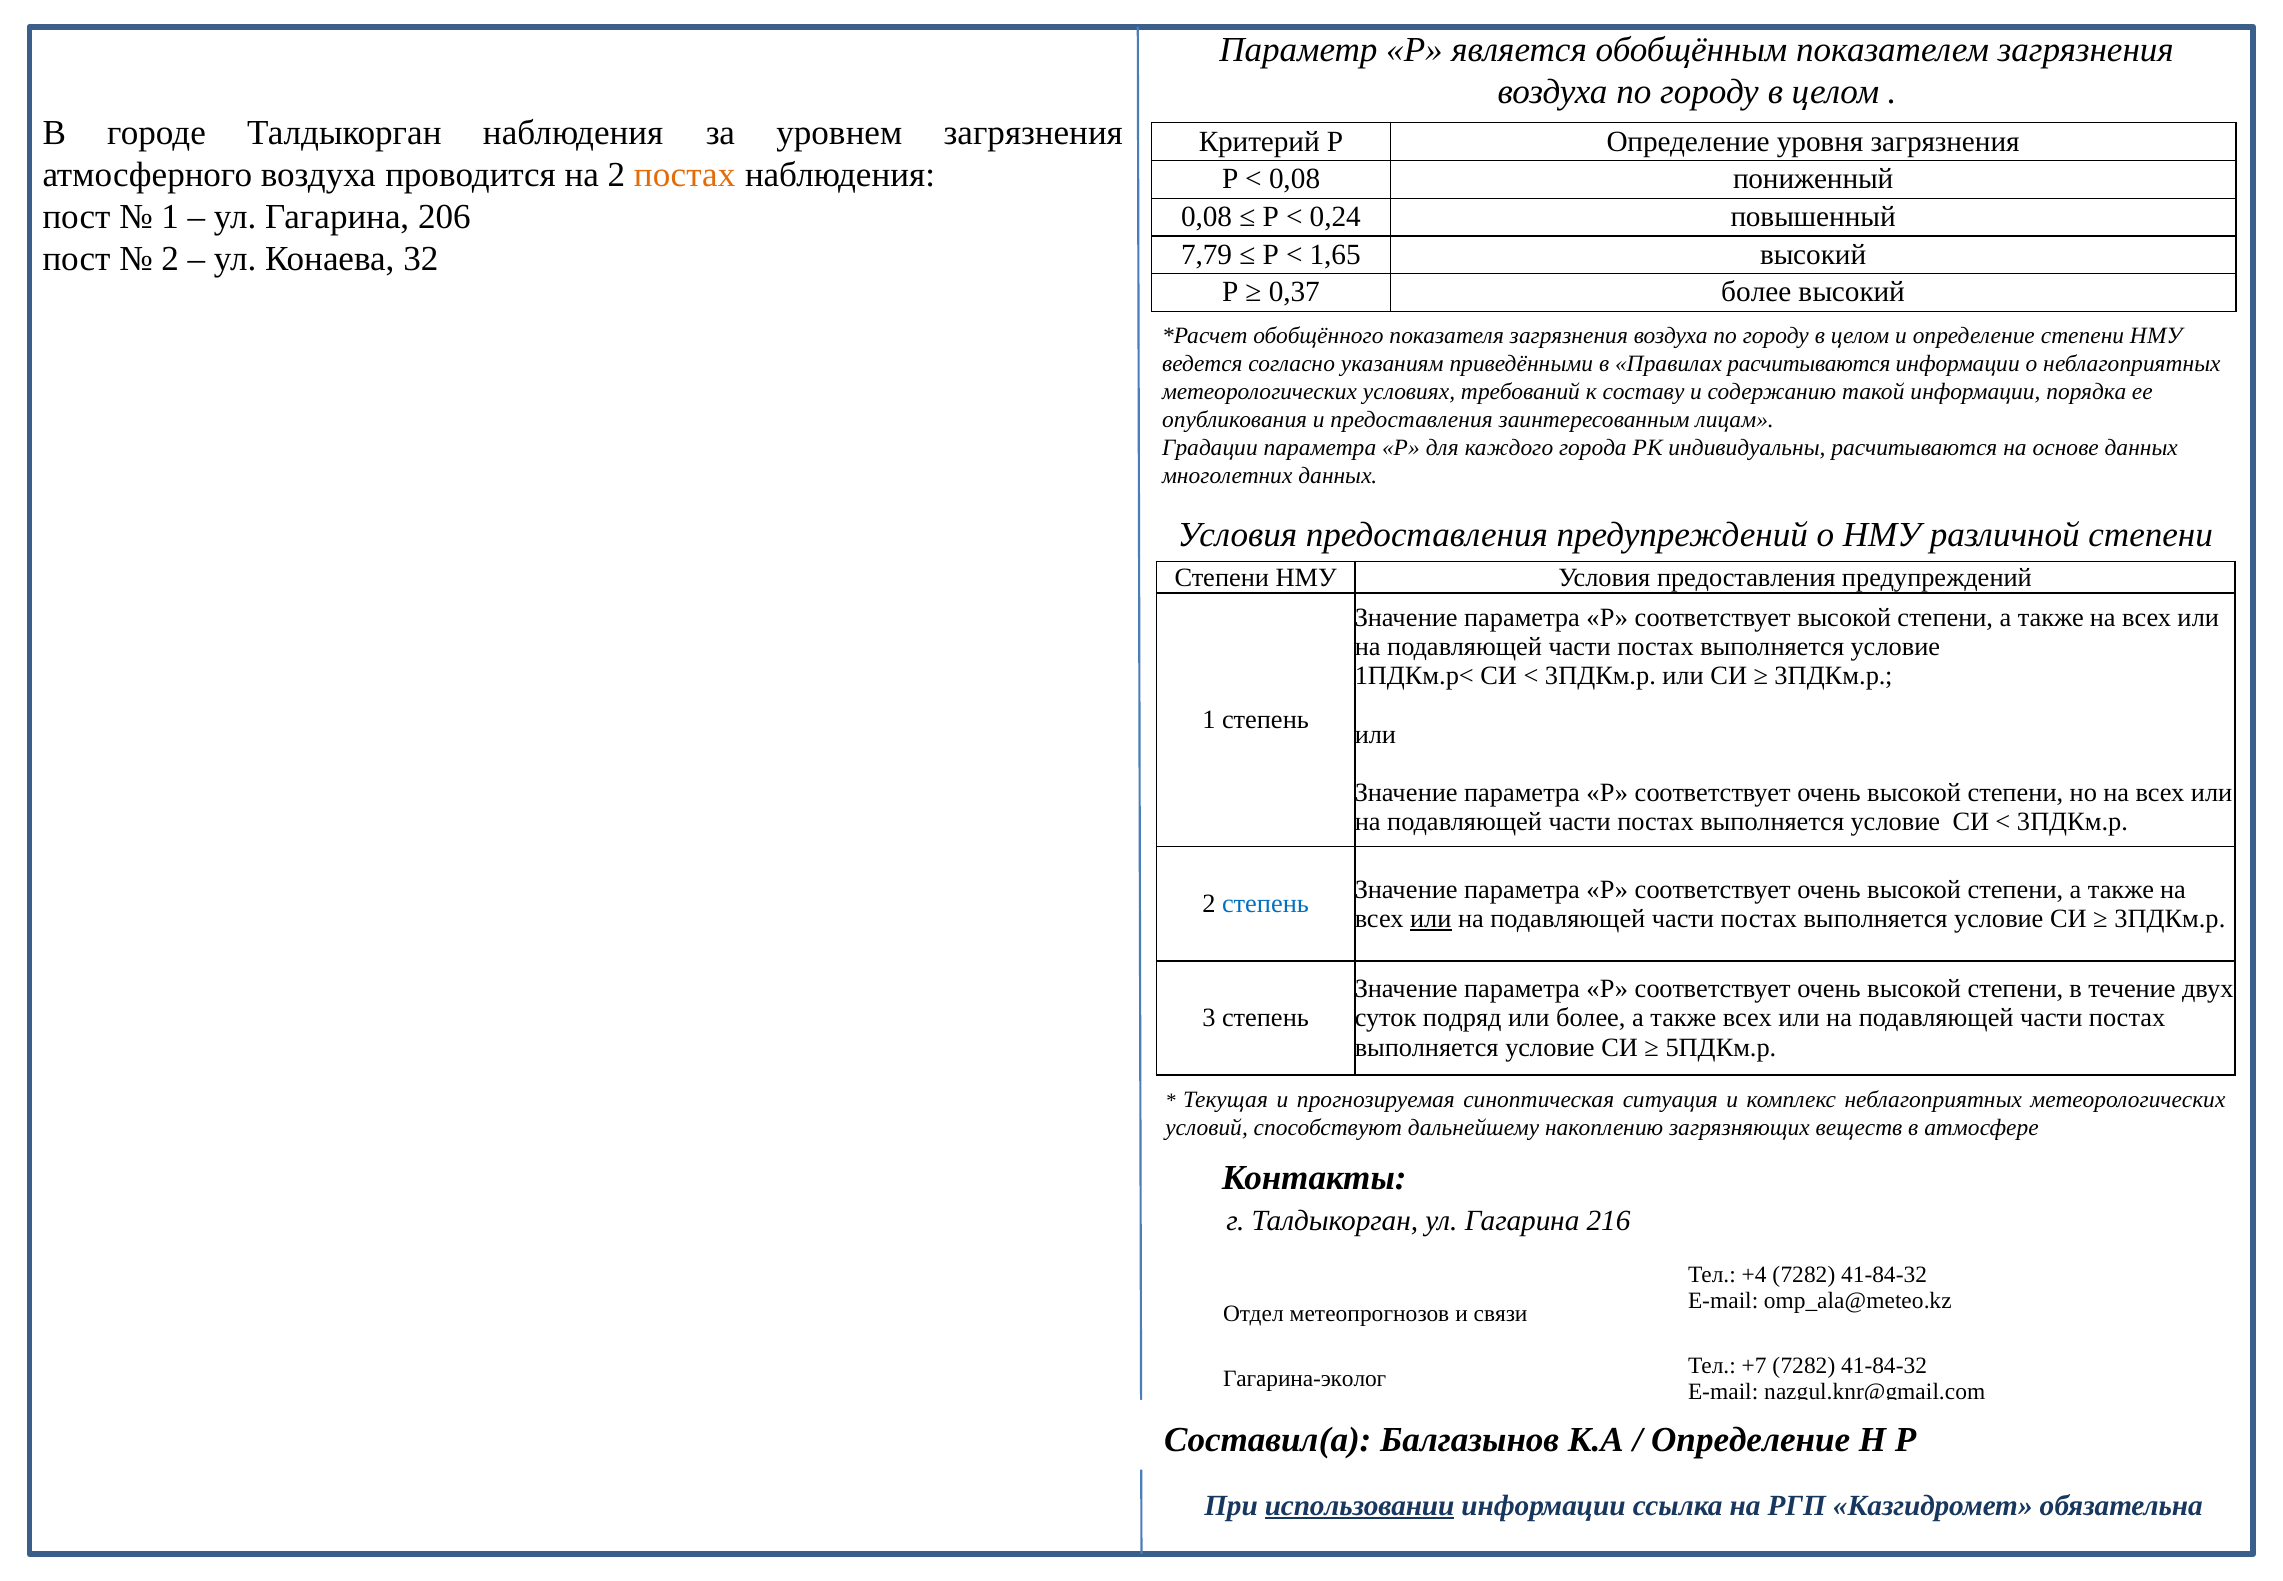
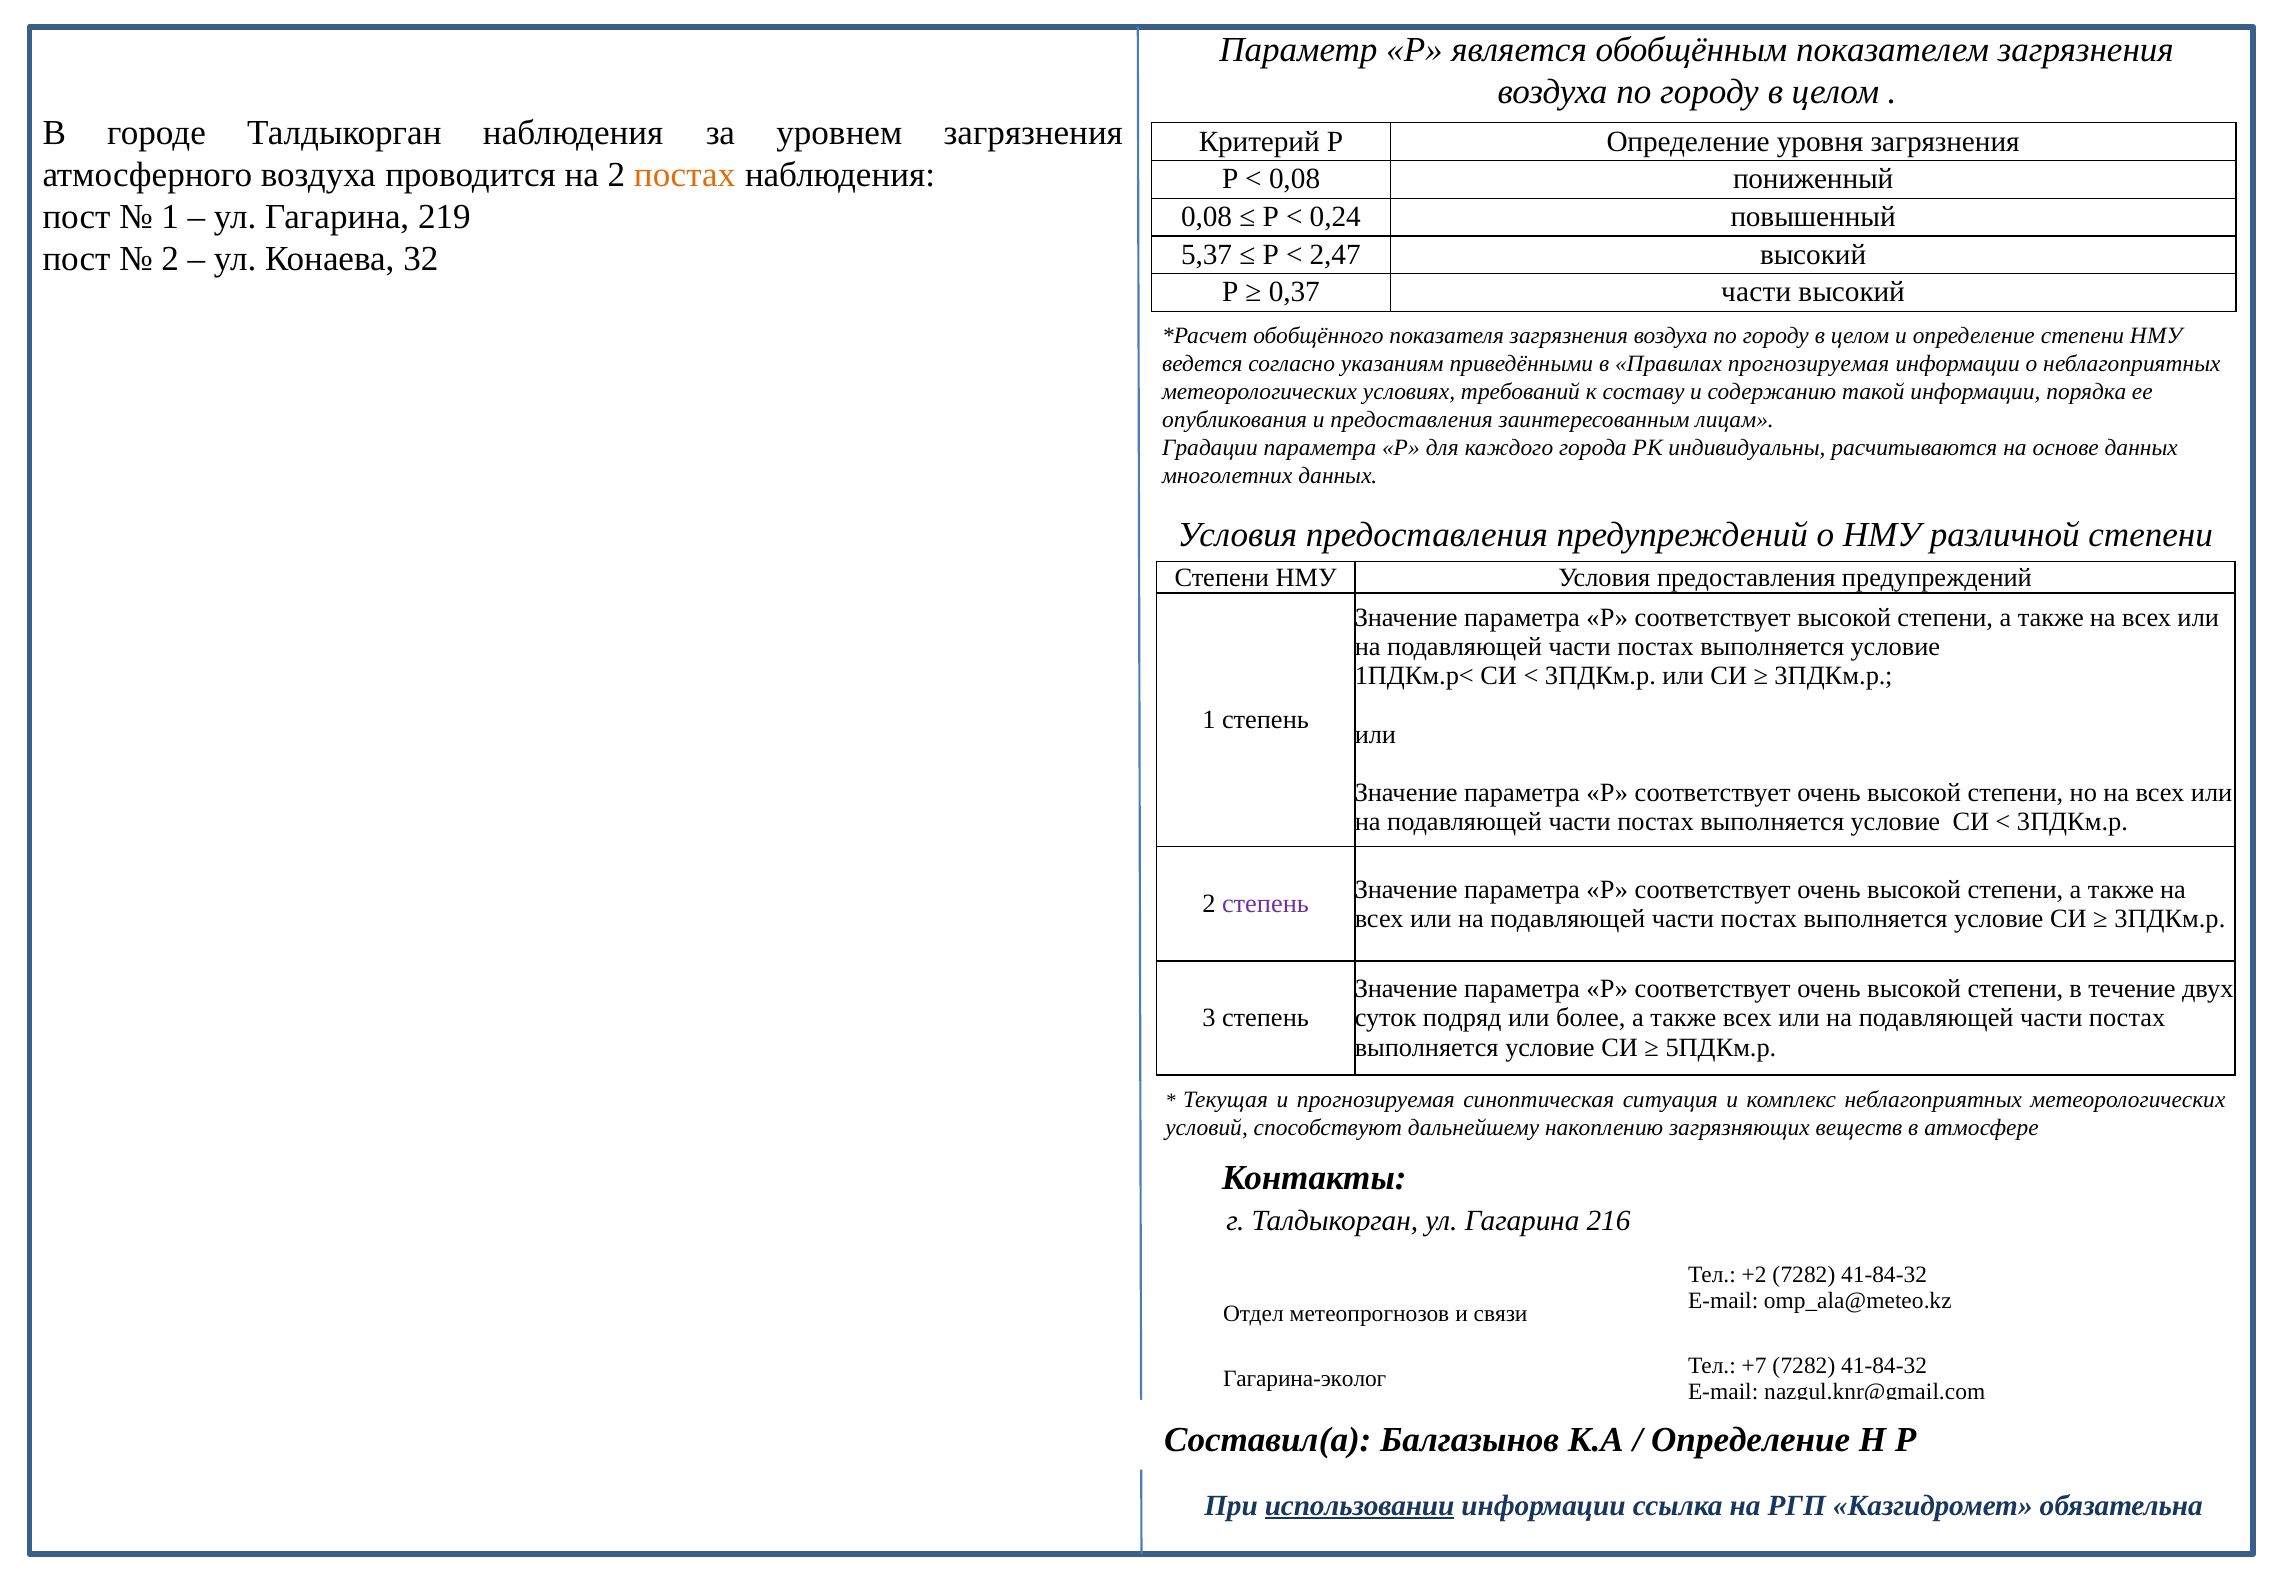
206: 206 -> 219
7,79: 7,79 -> 5,37
1,65: 1,65 -> 2,47
0,37 более: более -> части
Правилах расчитываются: расчитываются -> прогнозируемая
степень at (1265, 904) colour: blue -> purple
или at (1431, 918) underline: present -> none
+4: +4 -> +2
